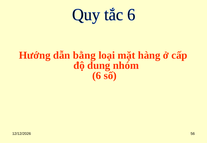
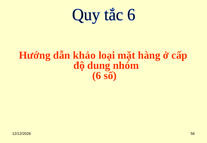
bằng: bằng -> khảo
